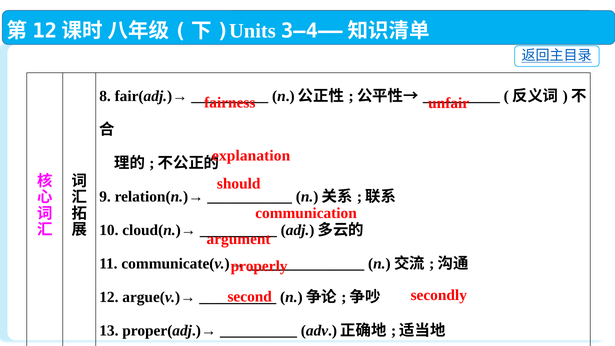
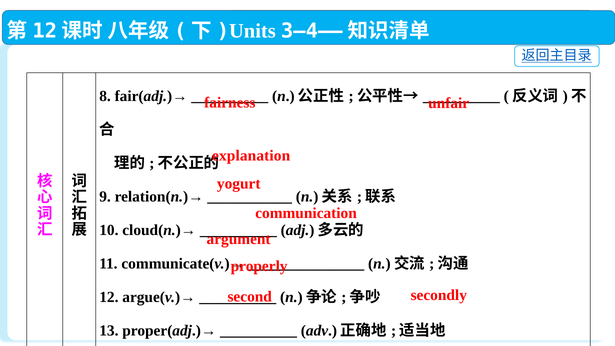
should: should -> yogurt
